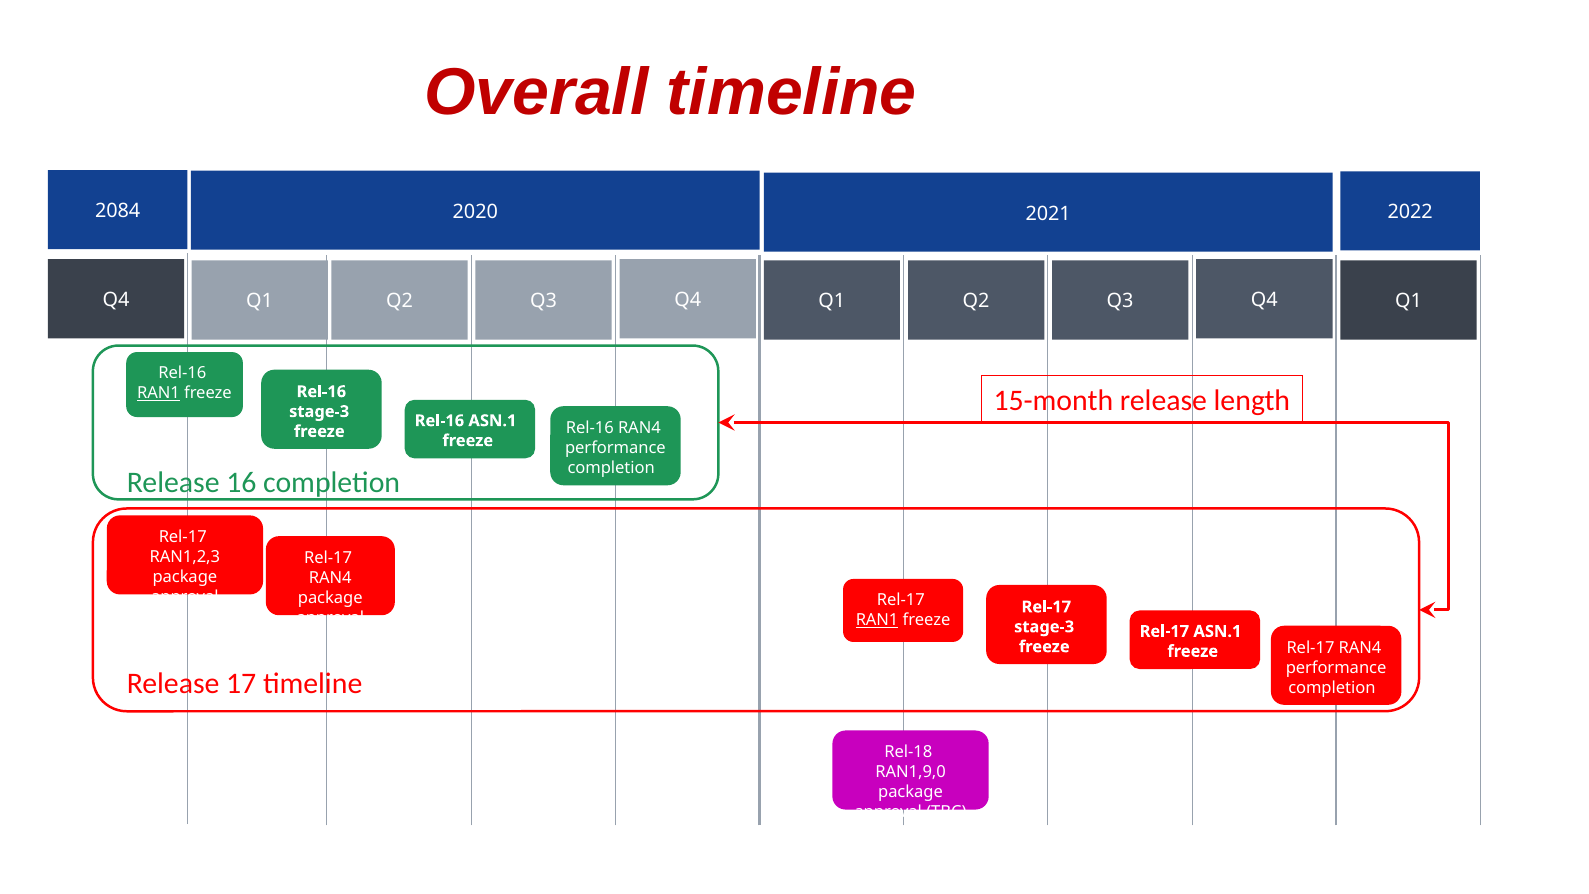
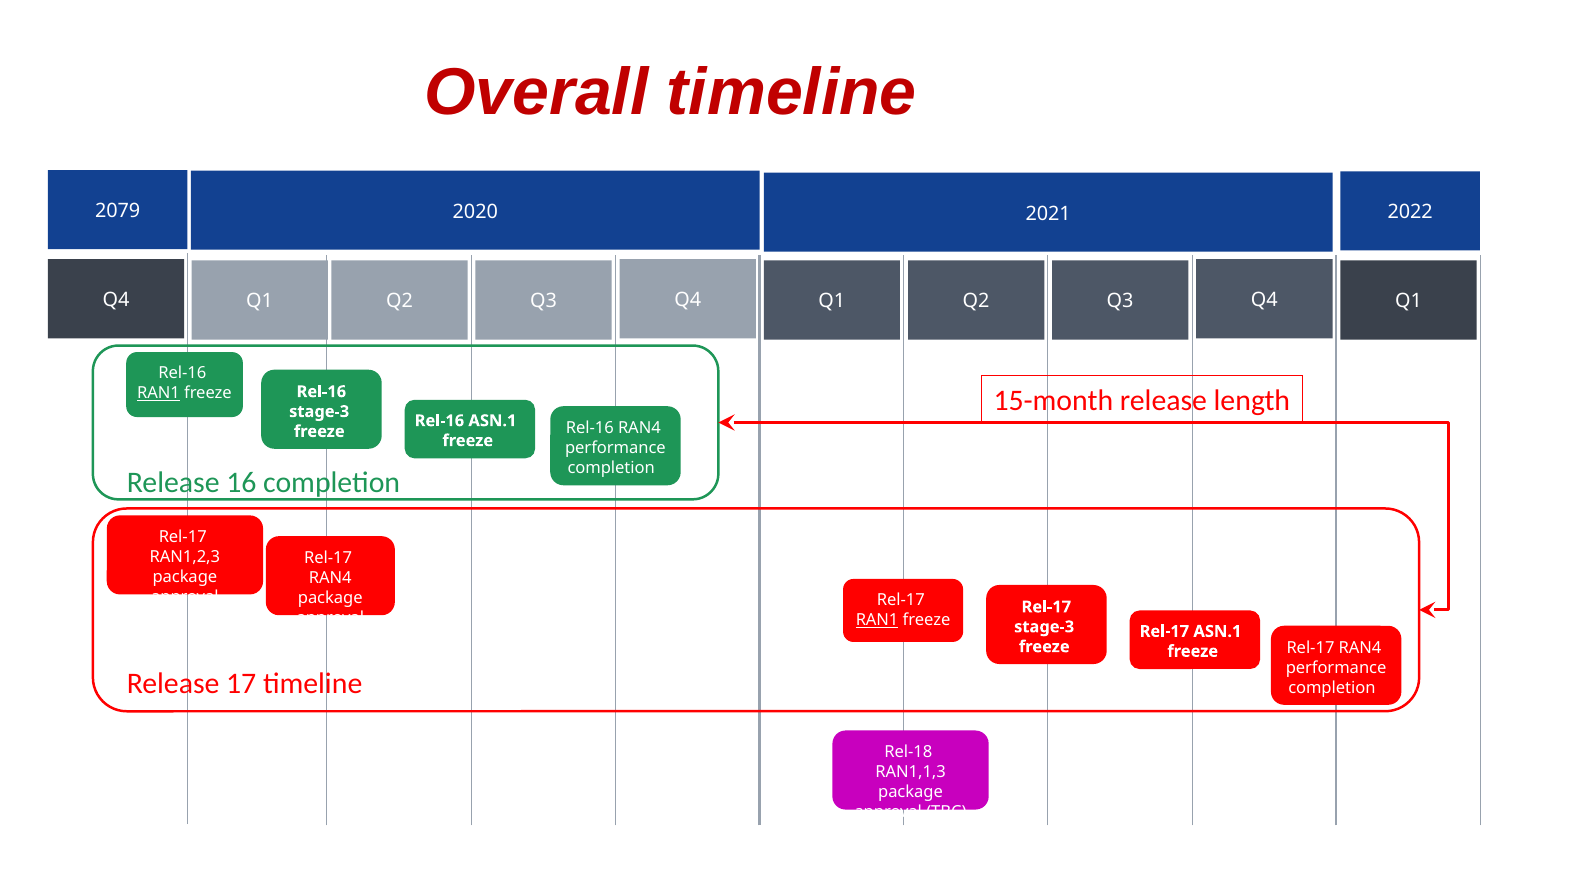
2084: 2084 -> 2079
RAN1,9,0: RAN1,9,0 -> RAN1,1,3
